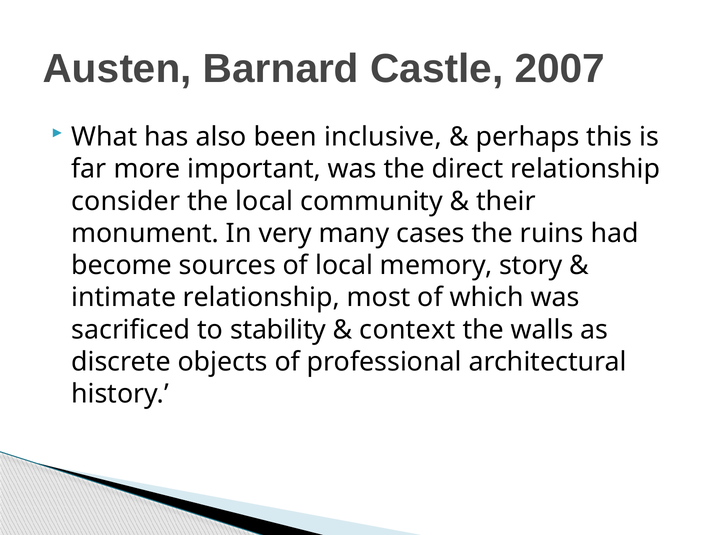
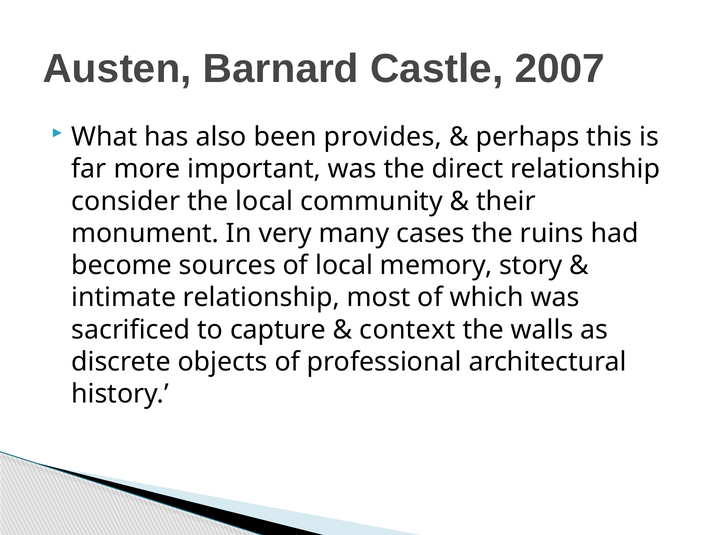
inclusive: inclusive -> provides
stability: stability -> capture
